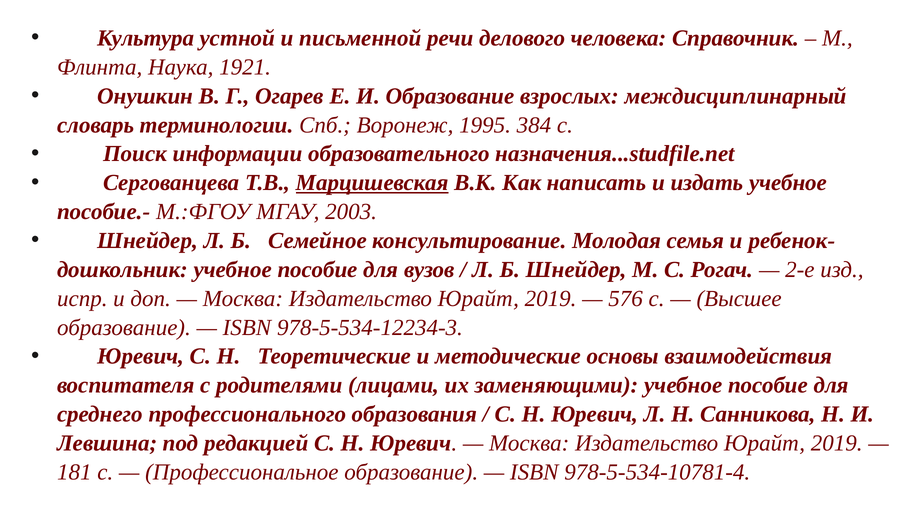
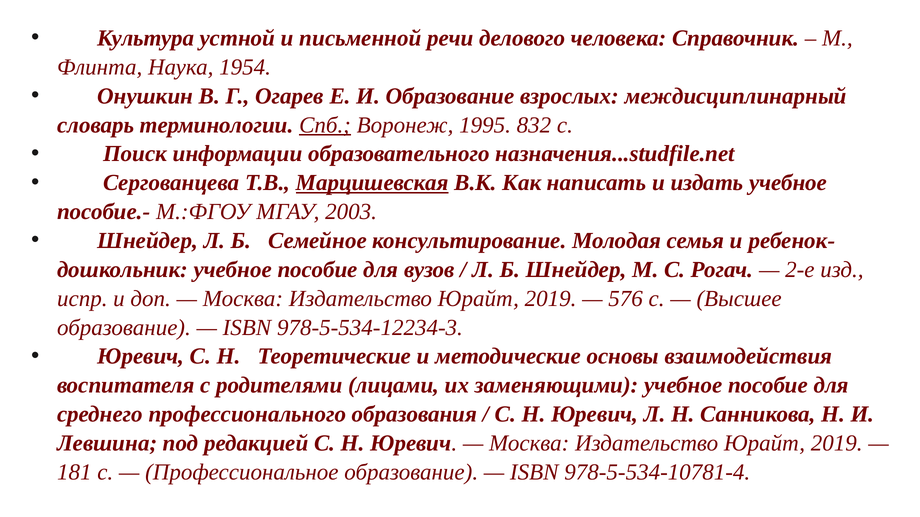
1921: 1921 -> 1954
Спб underline: none -> present
384: 384 -> 832
